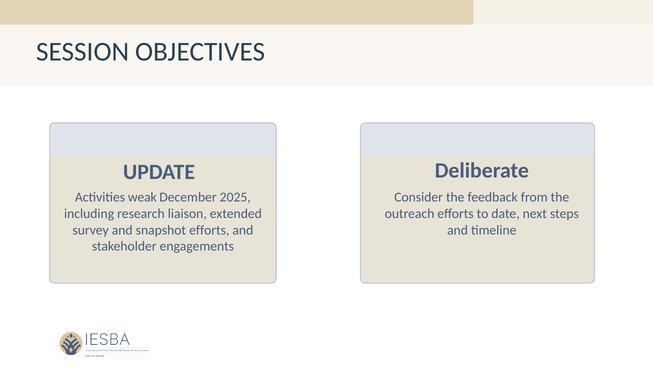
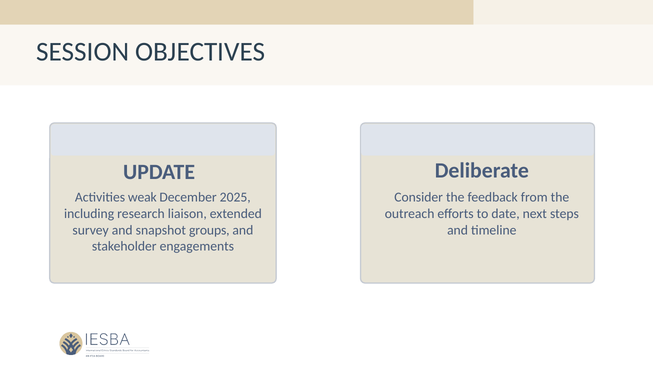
snapshot efforts: efforts -> groups
